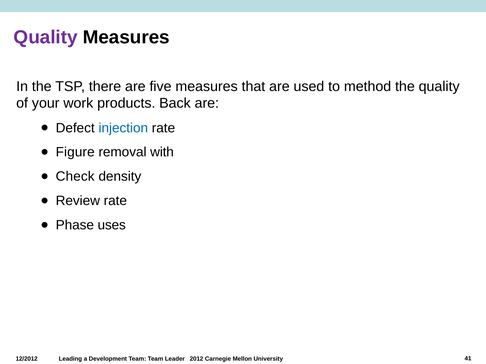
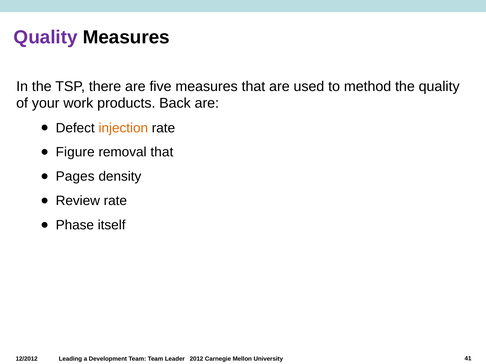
injection colour: blue -> orange
removal with: with -> that
Check: Check -> Pages
uses: uses -> itself
